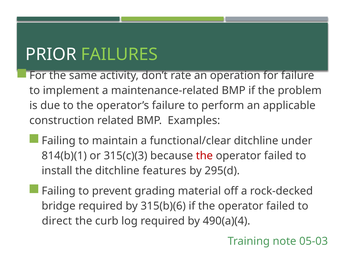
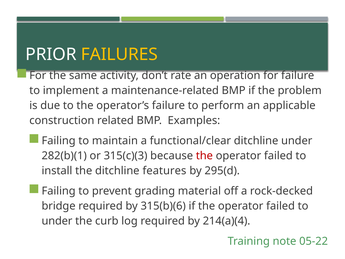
FAILURES colour: light green -> yellow
814(b)(1: 814(b)(1 -> 282(b)(1
direct at (57, 221): direct -> under
490(a)(4: 490(a)(4 -> 214(a)(4
05-03: 05-03 -> 05-22
